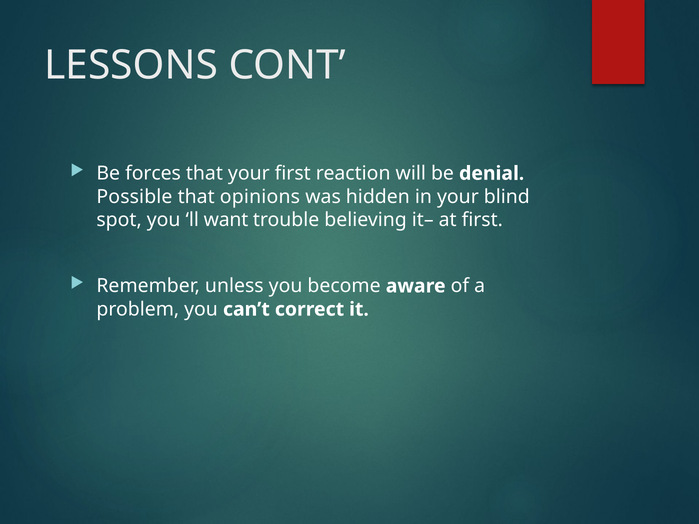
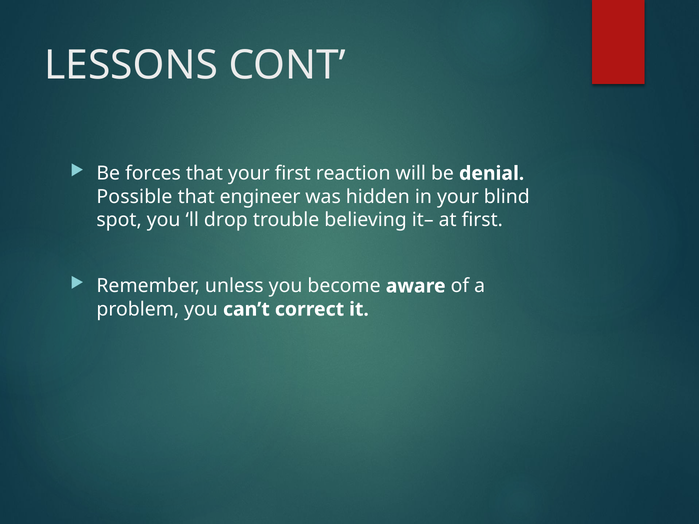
opinions: opinions -> engineer
want: want -> drop
